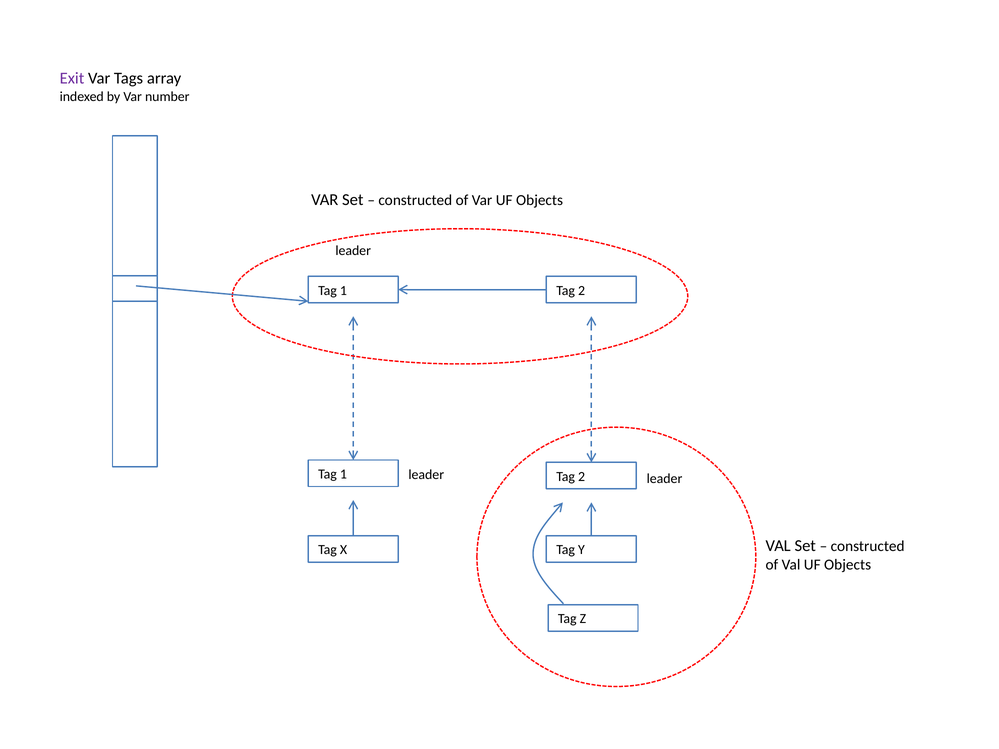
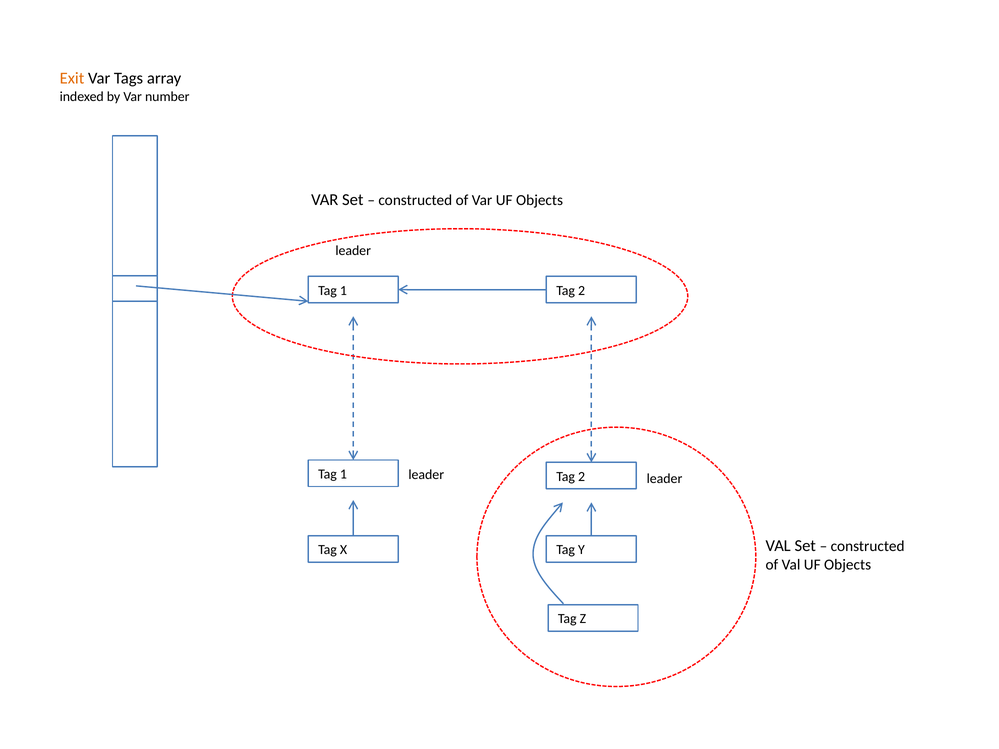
Exit colour: purple -> orange
